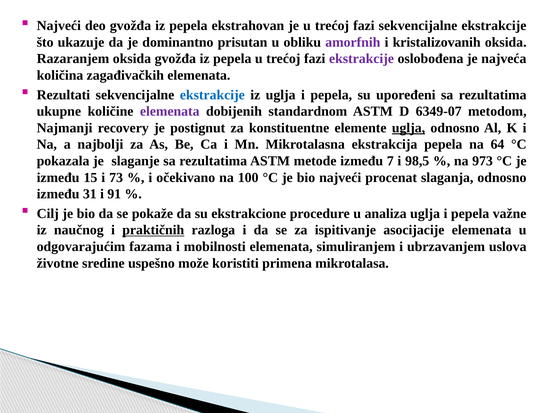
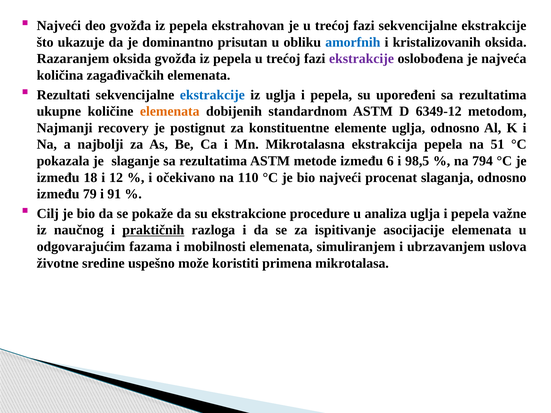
amorfnih colour: purple -> blue
elemenata at (170, 111) colour: purple -> orange
6349-07: 6349-07 -> 6349-12
uglja at (408, 128) underline: present -> none
64: 64 -> 51
7: 7 -> 6
973: 973 -> 794
15: 15 -> 18
73: 73 -> 12
100: 100 -> 110
31: 31 -> 79
